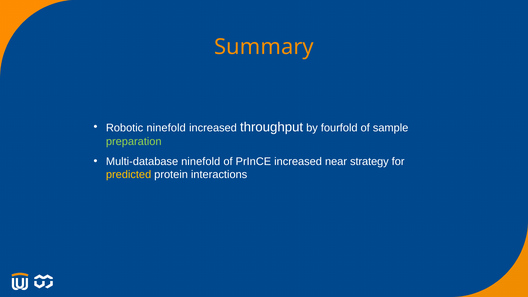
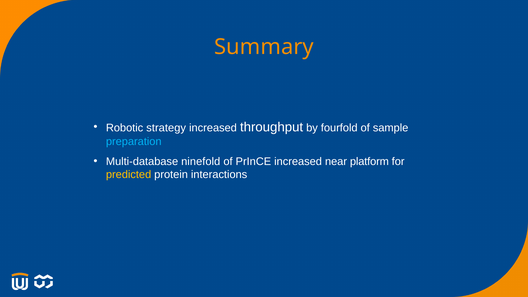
Robotic ninefold: ninefold -> strategy
preparation colour: light green -> light blue
strategy: strategy -> platform
